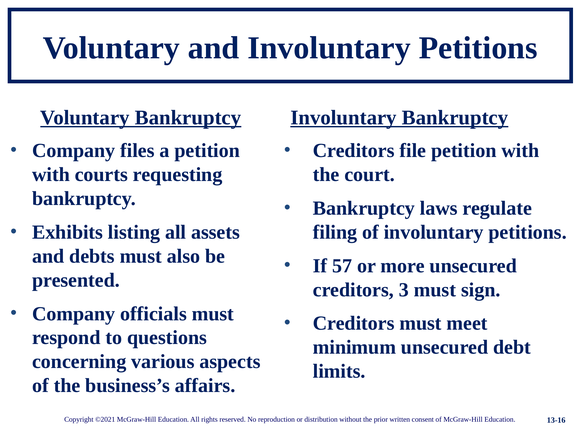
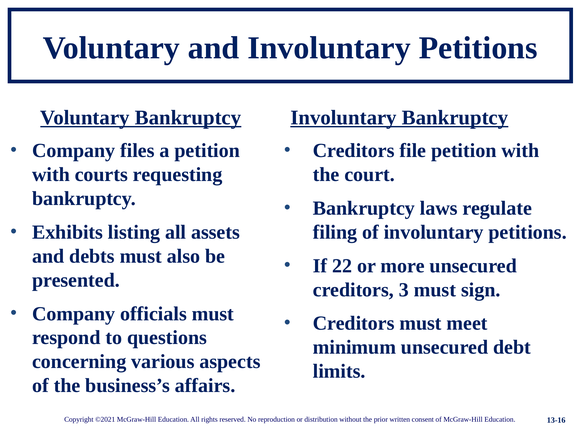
57: 57 -> 22
